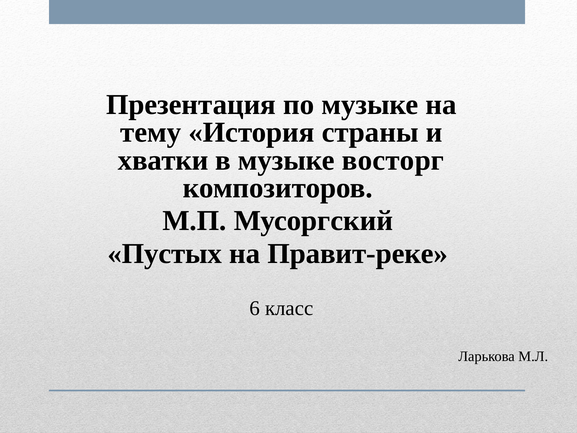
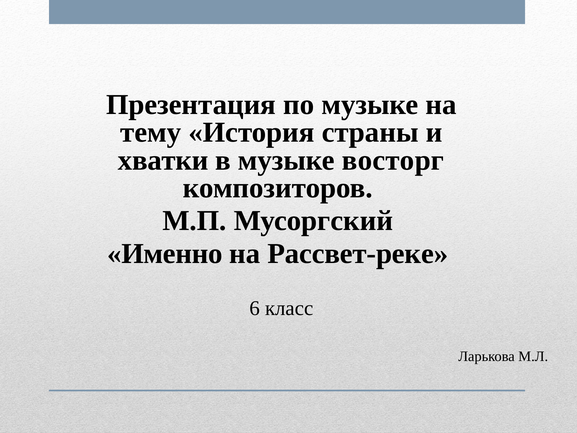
Пустых: Пустых -> Именно
Правит-реке: Правит-реке -> Рассвет-реке
